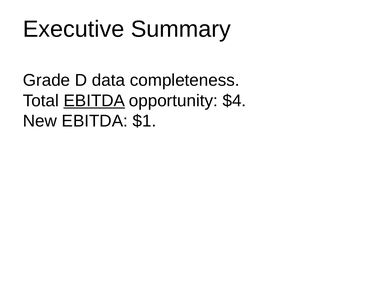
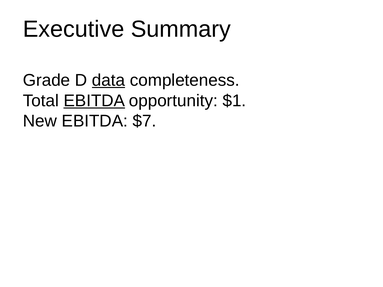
data underline: none -> present
$4: $4 -> $1
$1: $1 -> $7
